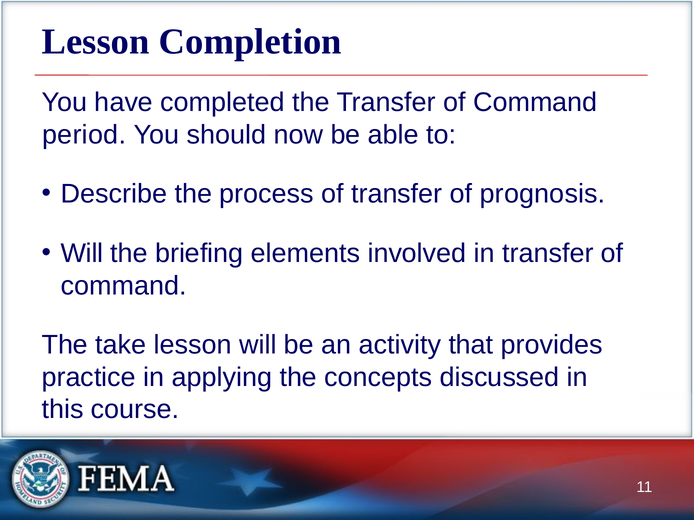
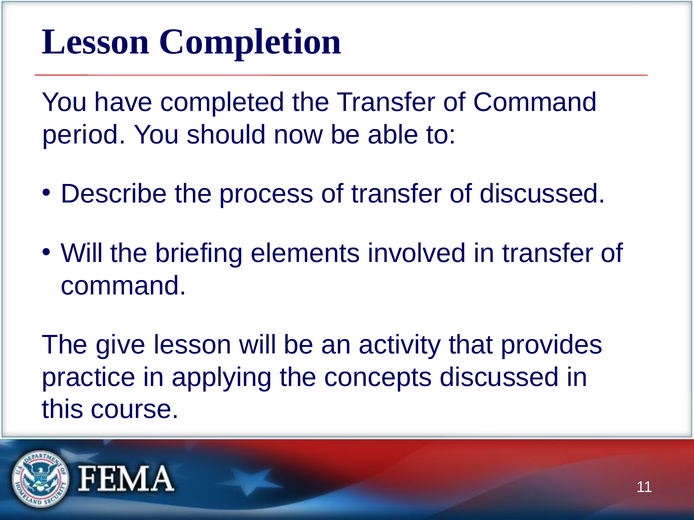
of prognosis: prognosis -> discussed
take: take -> give
